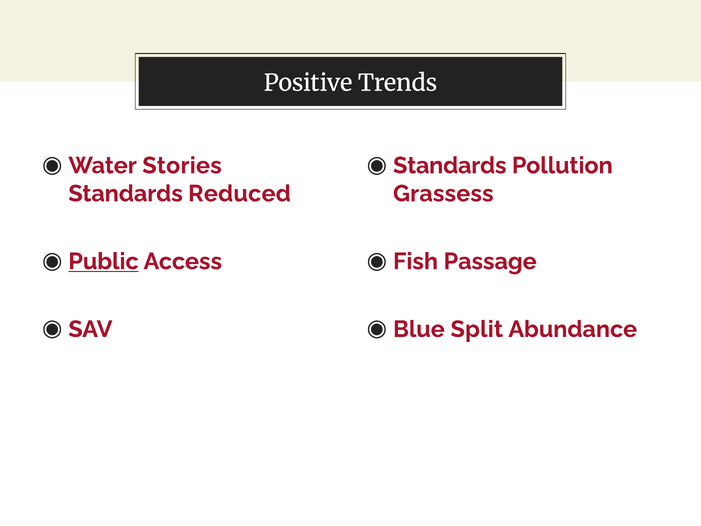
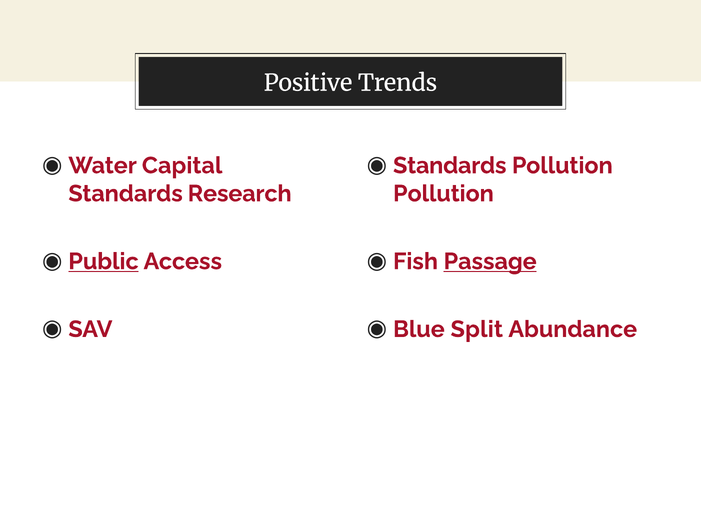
Stories: Stories -> Capital
Reduced: Reduced -> Research
Grassess at (443, 194): Grassess -> Pollution
Passage underline: none -> present
